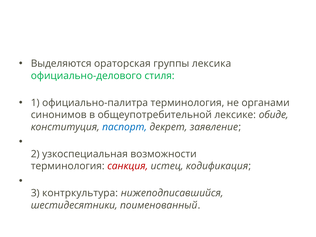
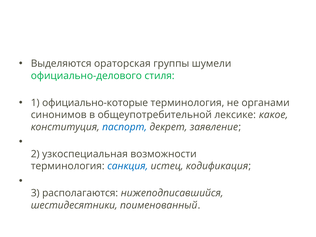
лексика: лексика -> шумели
официально-палитра: официально-палитра -> официально-которые
обиде: обиде -> какое
санкция colour: red -> blue
контркультура: контркультура -> располагаются
